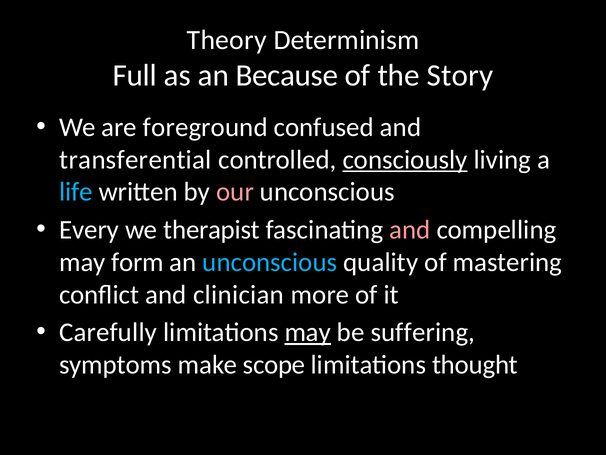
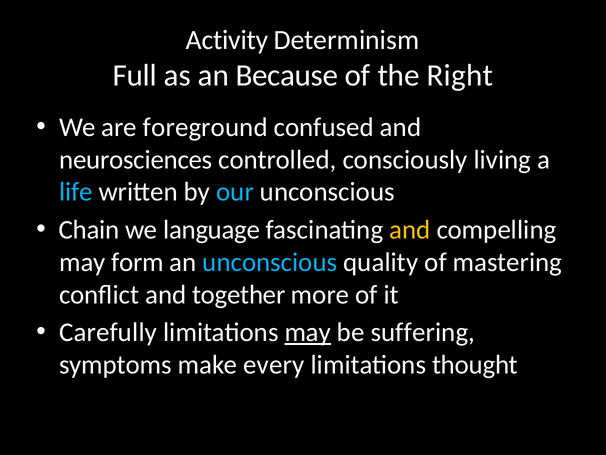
Theory: Theory -> Activity
Story: Story -> Right
transferential: transferential -> neurosciences
consciously underline: present -> none
our colour: pink -> light blue
Every: Every -> Chain
therapist: therapist -> language
and at (410, 230) colour: pink -> yellow
clinician: clinician -> together
scope: scope -> every
